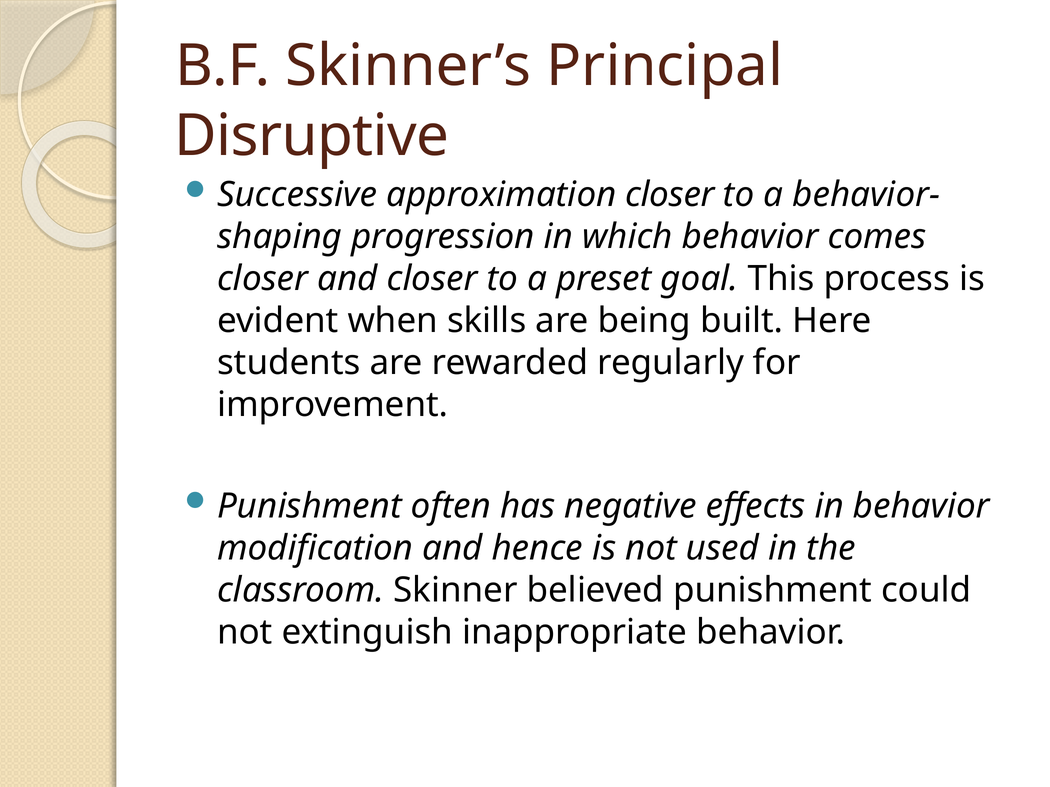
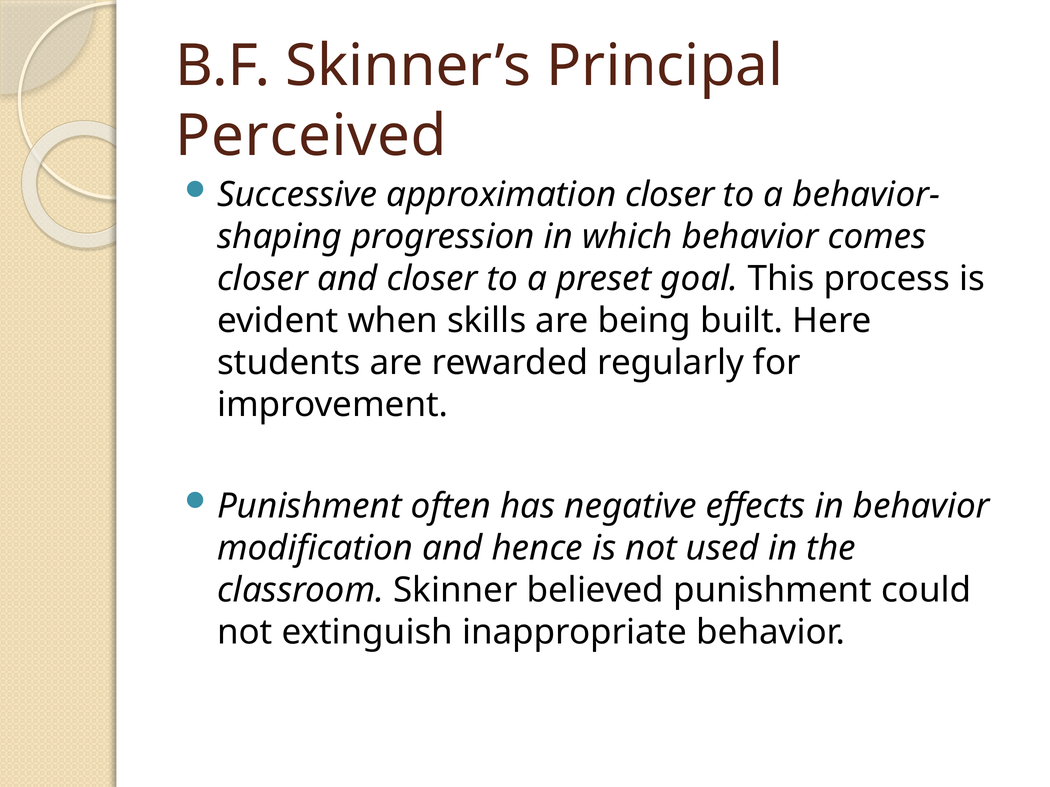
Disruptive: Disruptive -> Perceived
